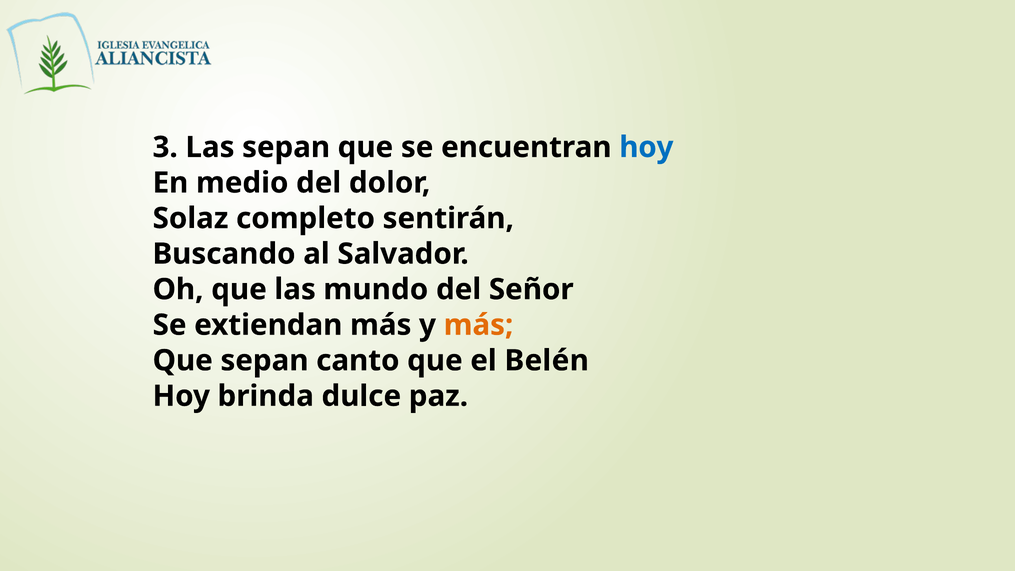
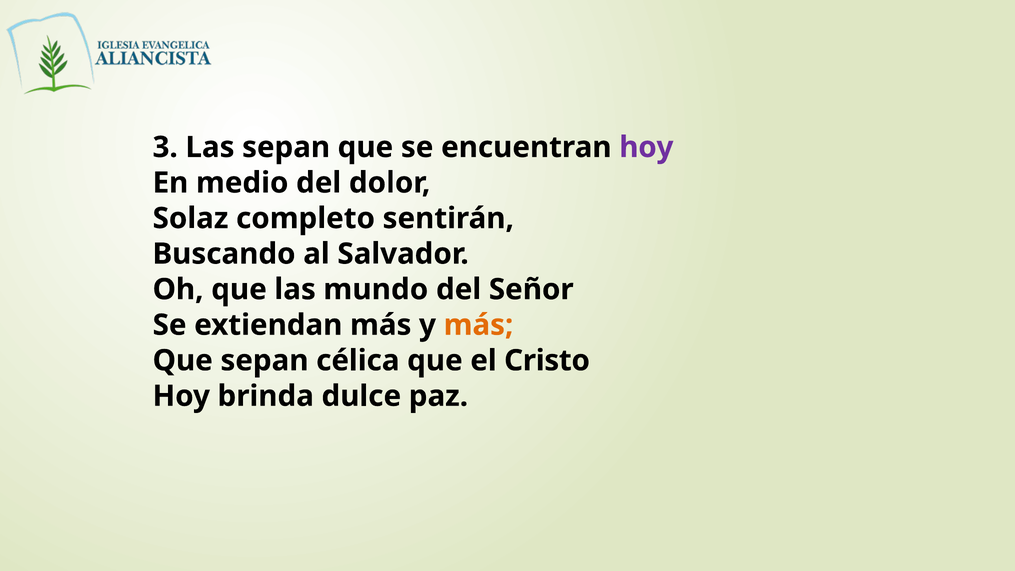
hoy at (646, 147) colour: blue -> purple
canto: canto -> célica
Belén: Belén -> Cristo
